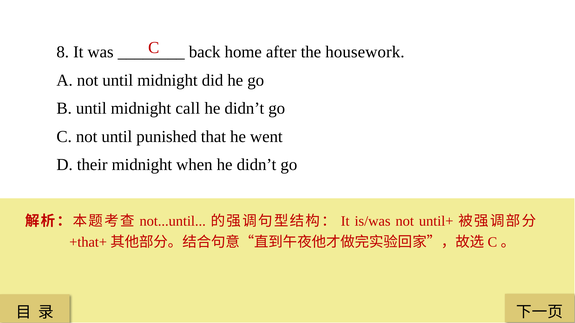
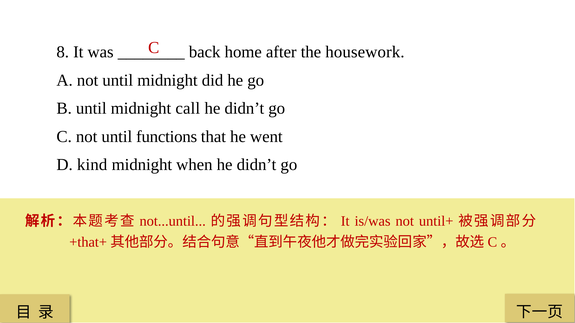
punished: punished -> functions
their: their -> kind
